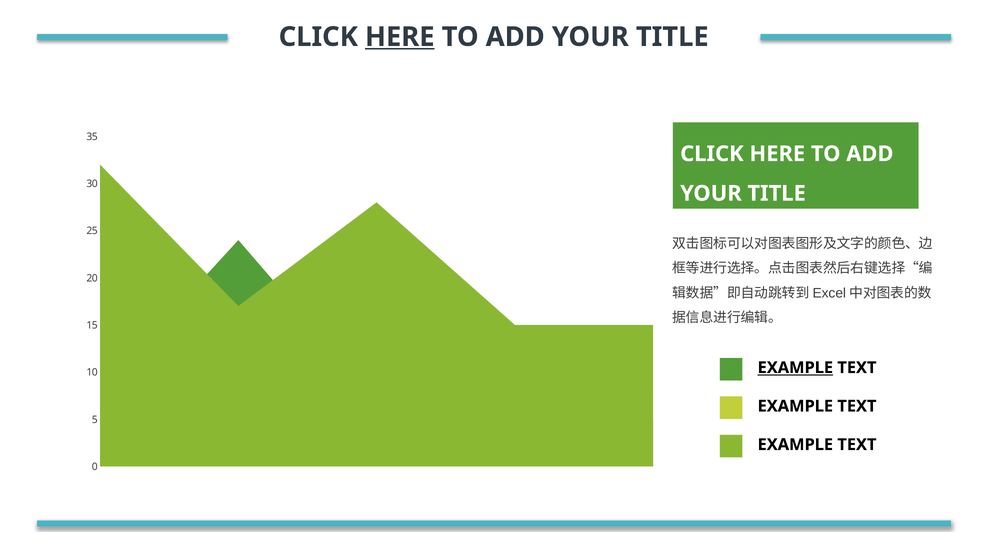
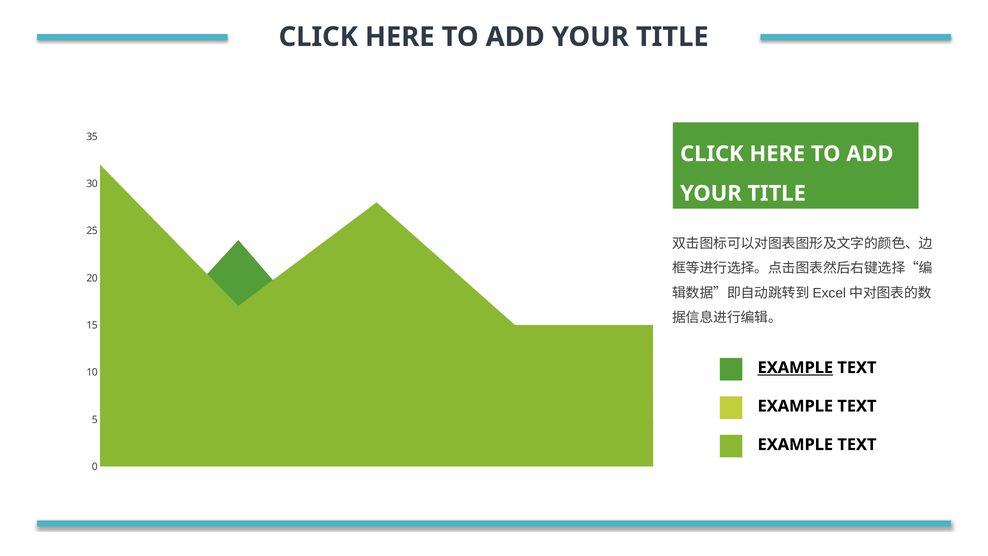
HERE at (400, 37) underline: present -> none
